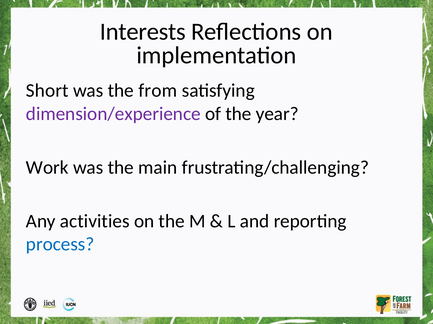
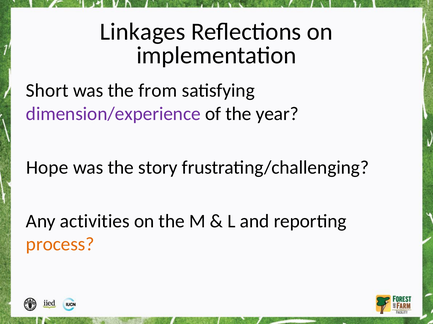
Interests: Interests -> Linkages
Work: Work -> Hope
main: main -> story
process colour: blue -> orange
